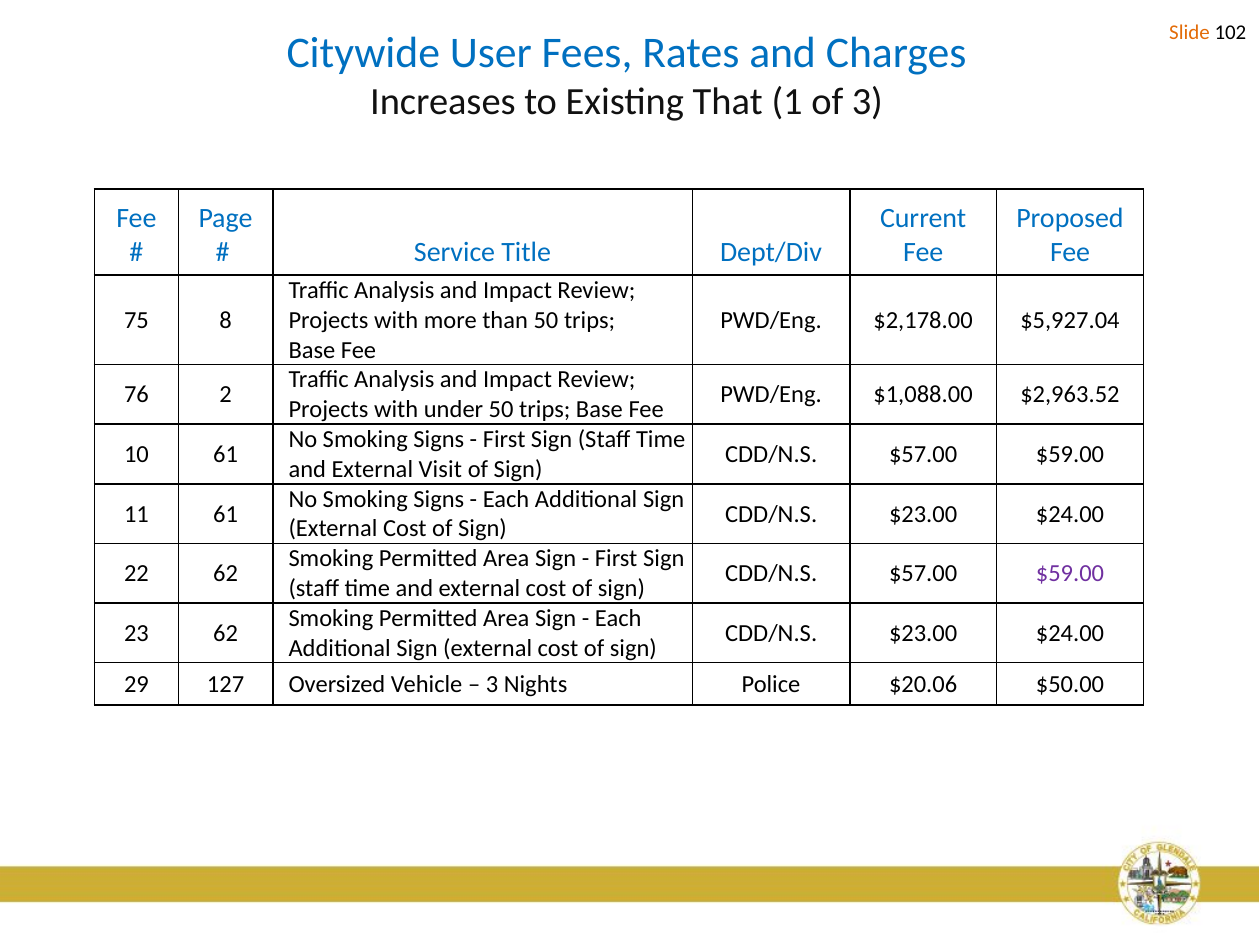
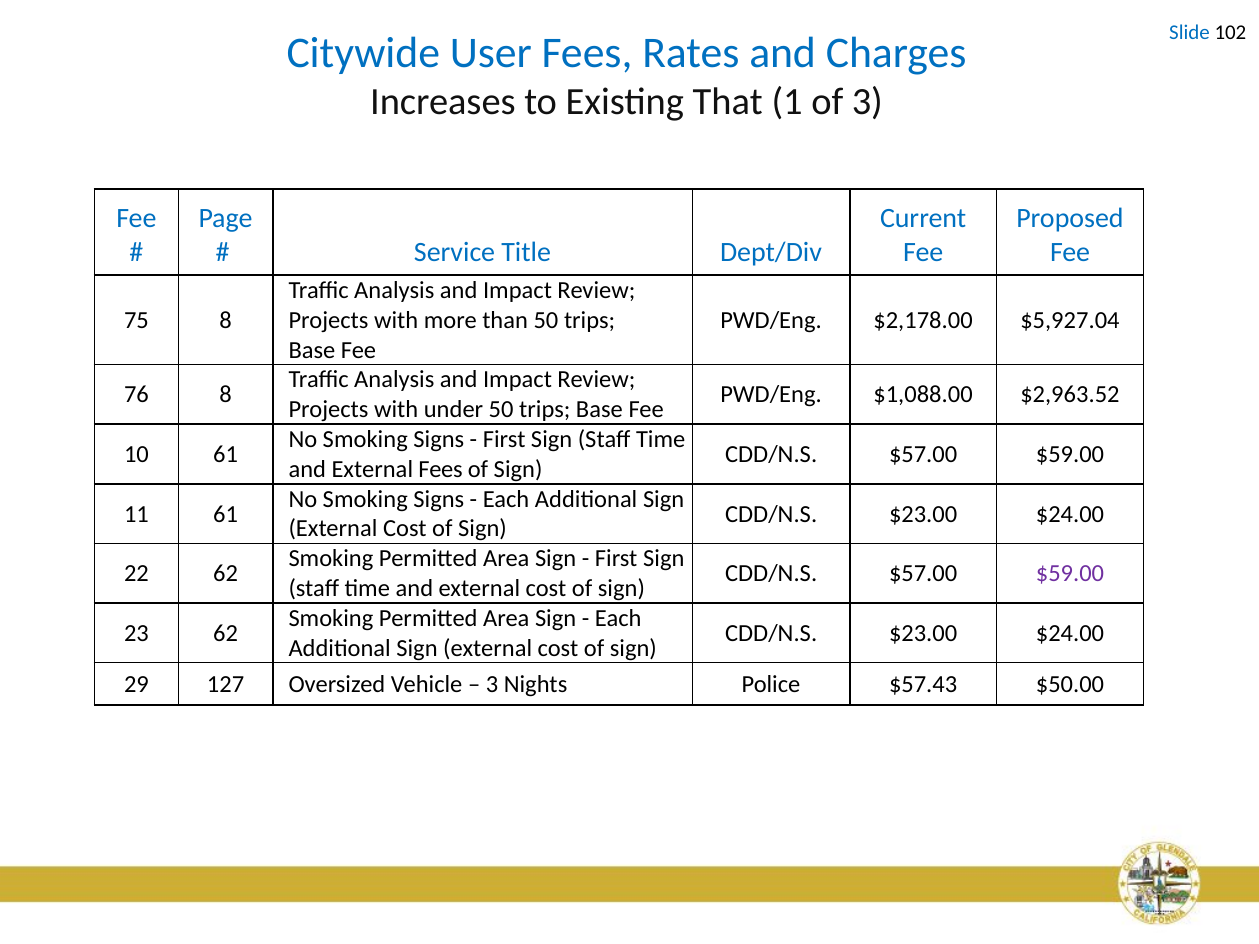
Slide colour: orange -> blue
76 2: 2 -> 8
External Visit: Visit -> Fees
$20.06: $20.06 -> $57.43
